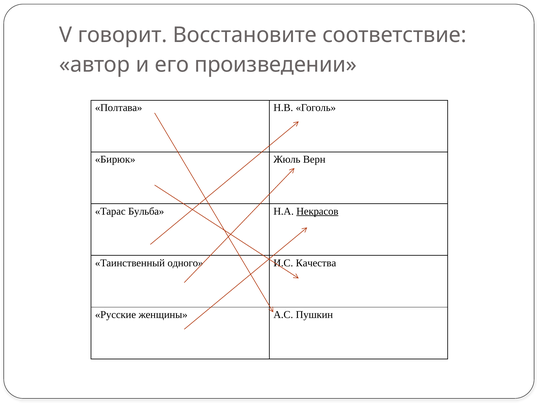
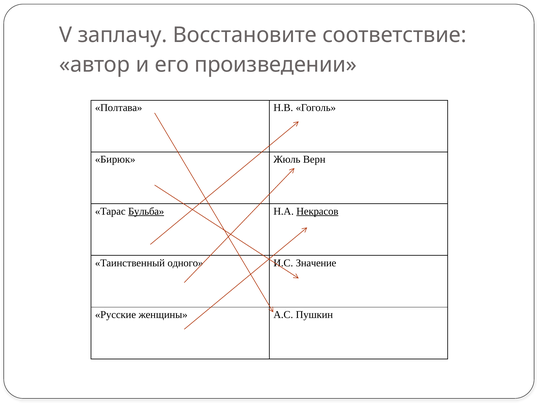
говорит: говорит -> заплачу
Бульба underline: none -> present
Качества: Качества -> Значение
